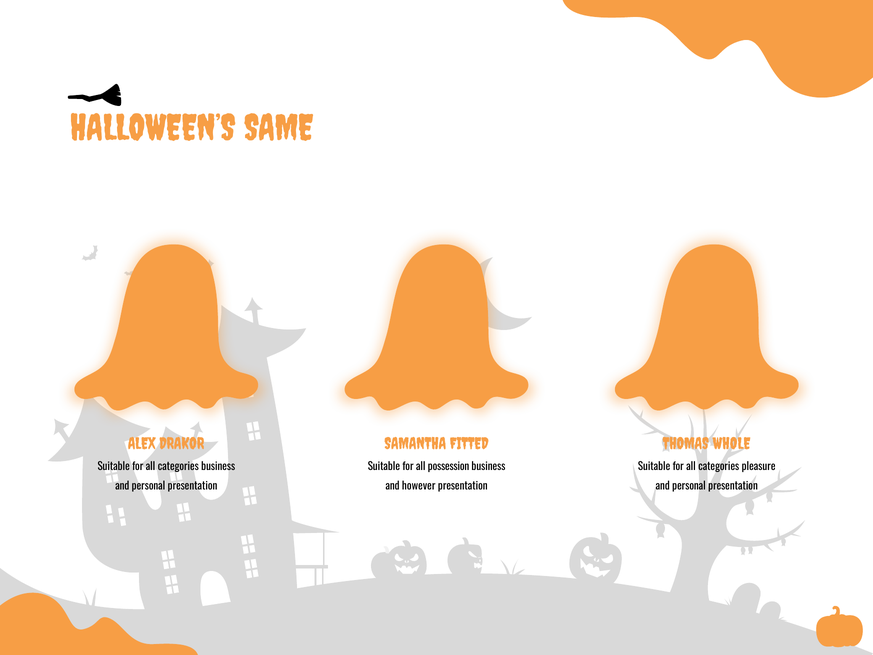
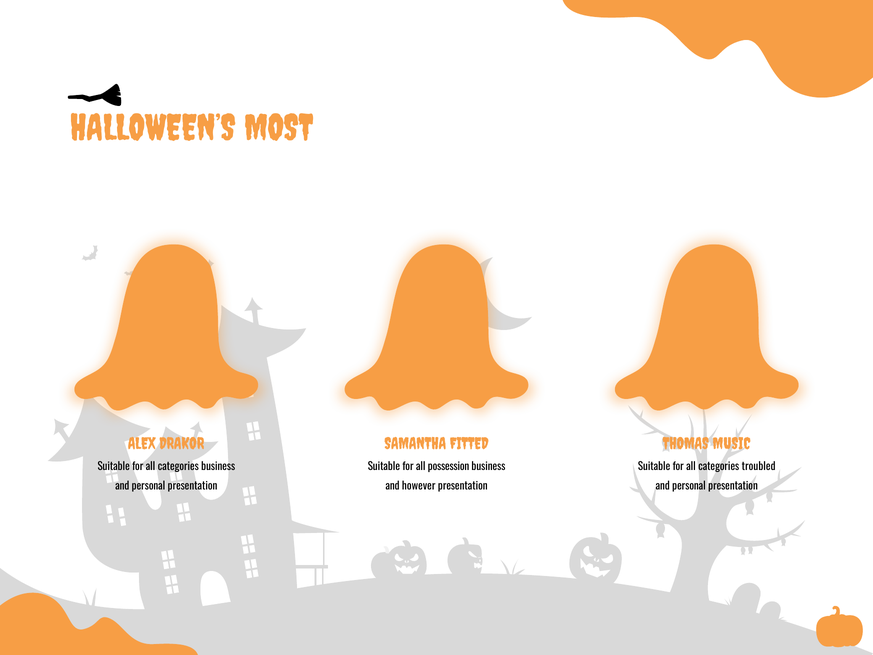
SAME: SAME -> MOST
WHOLE: WHOLE -> MUSIC
pleasure: pleasure -> troubled
